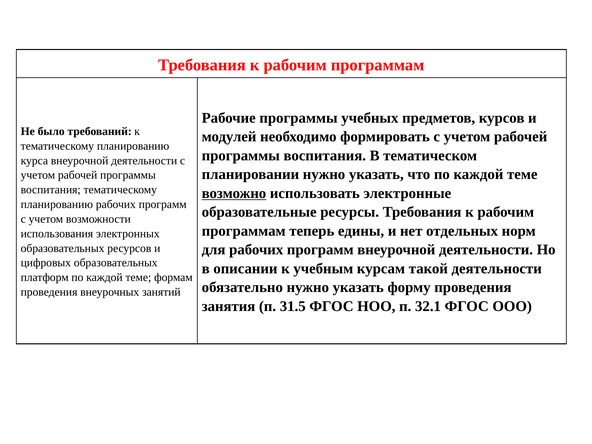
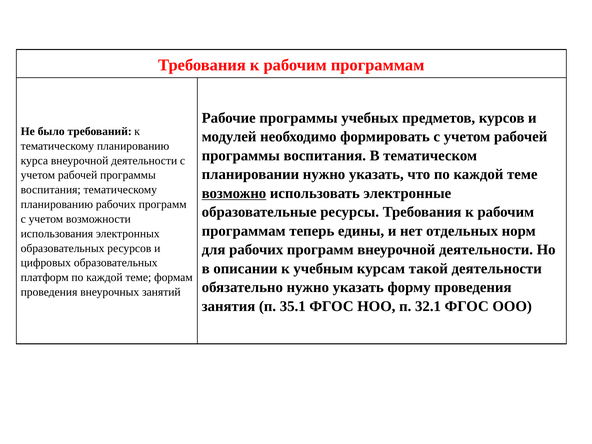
31.5: 31.5 -> 35.1
